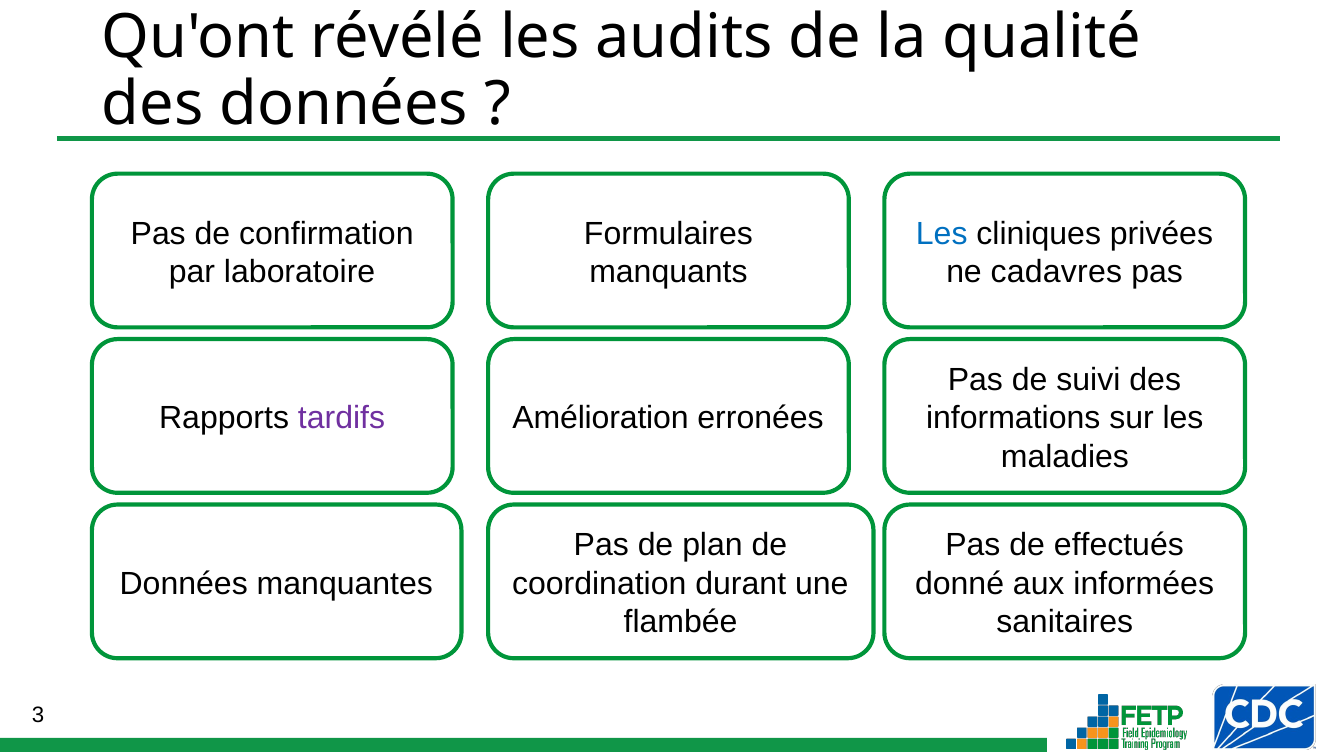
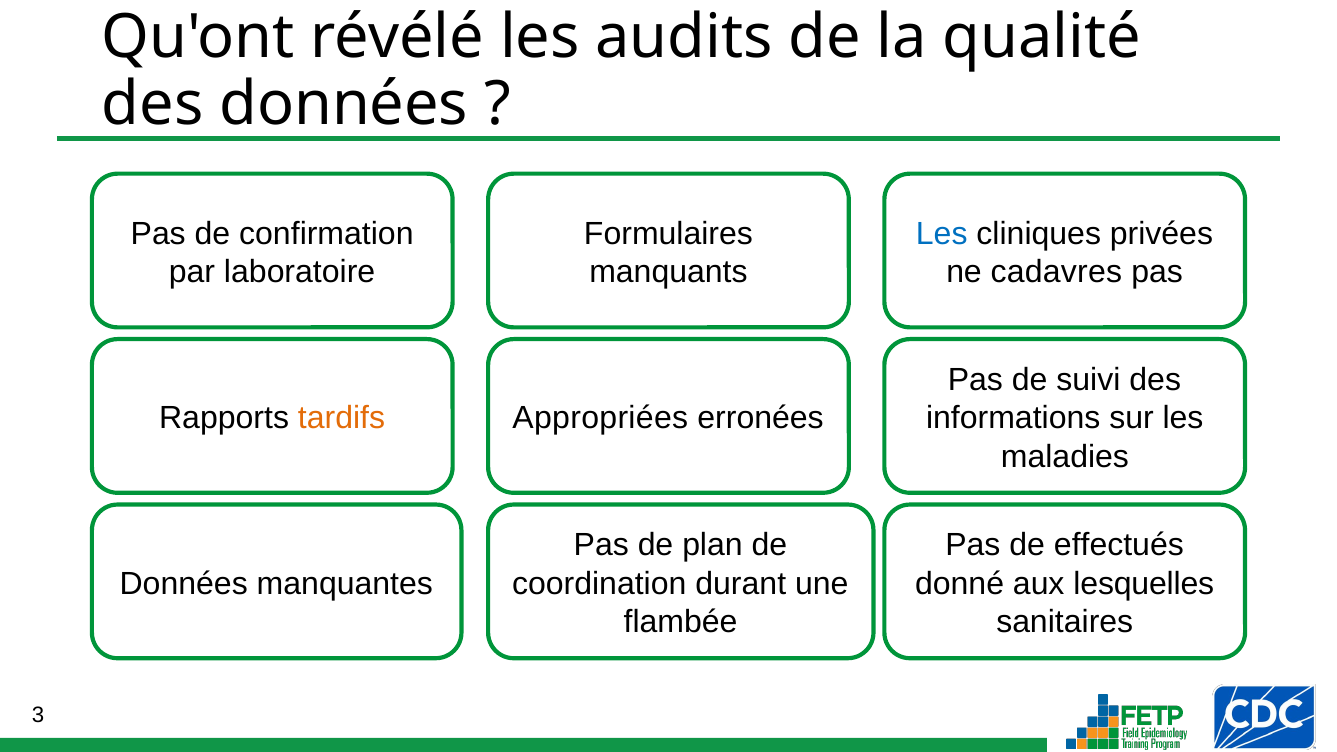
tardifs colour: purple -> orange
Amélioration: Amélioration -> Appropriées
informées: informées -> lesquelles
